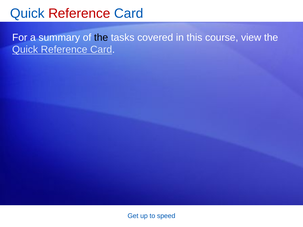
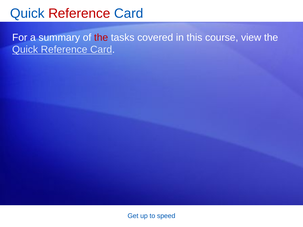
the at (101, 38) colour: black -> red
